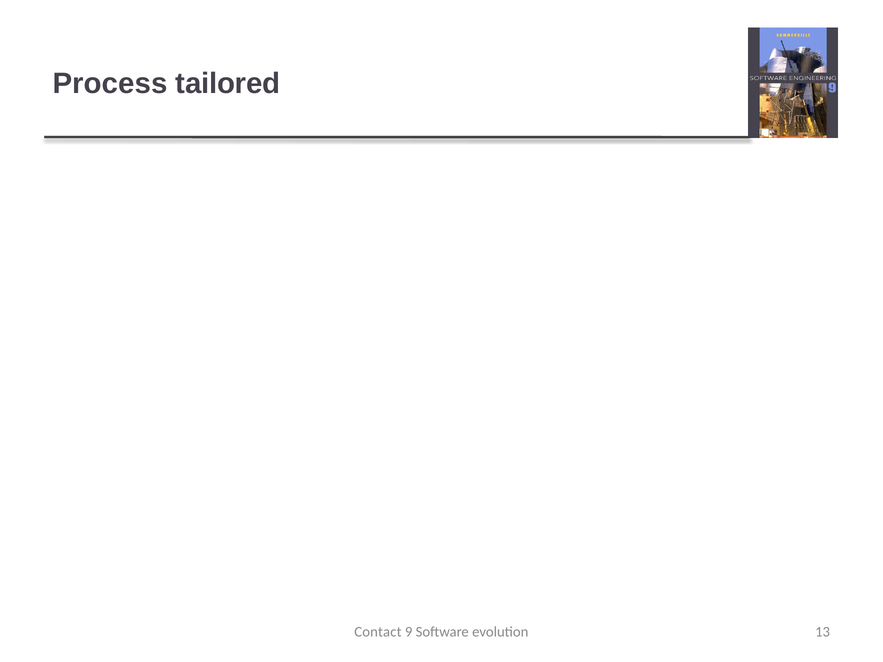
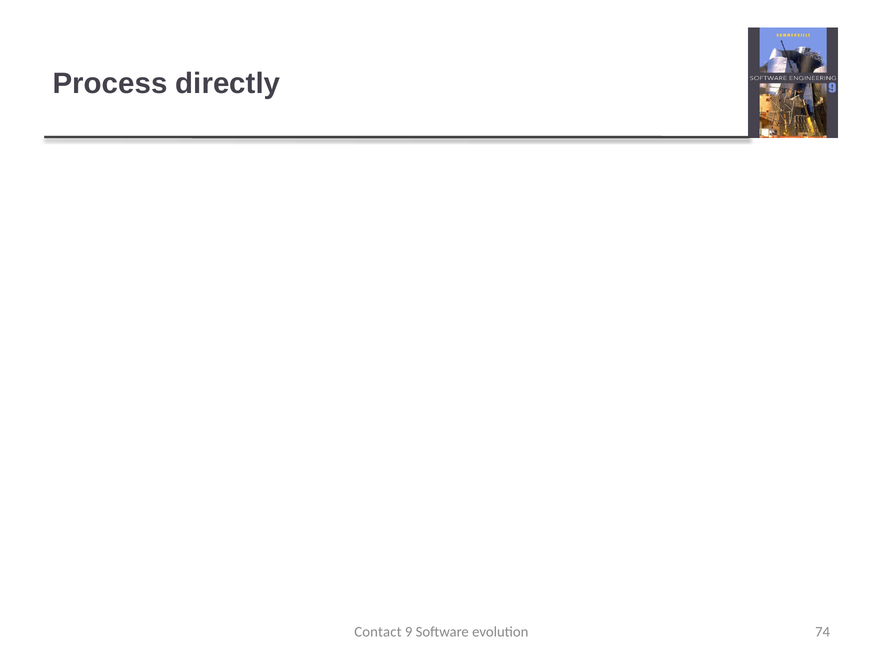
tailored: tailored -> directly
13: 13 -> 74
